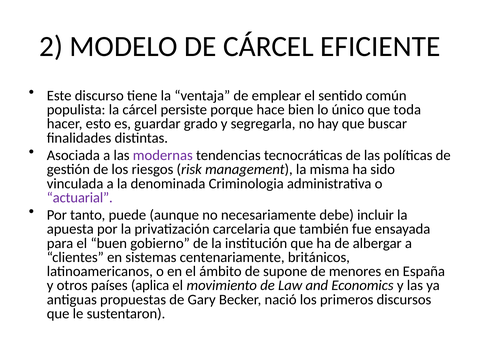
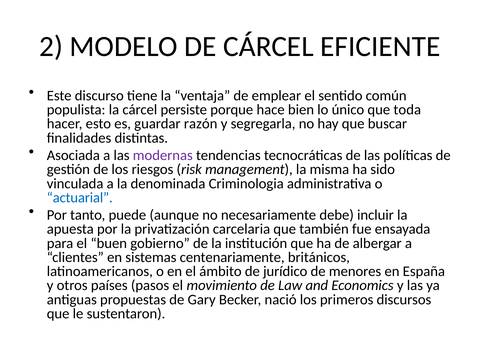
grado: grado -> razón
actuarial colour: purple -> blue
supone: supone -> jurídico
aplica: aplica -> pasos
